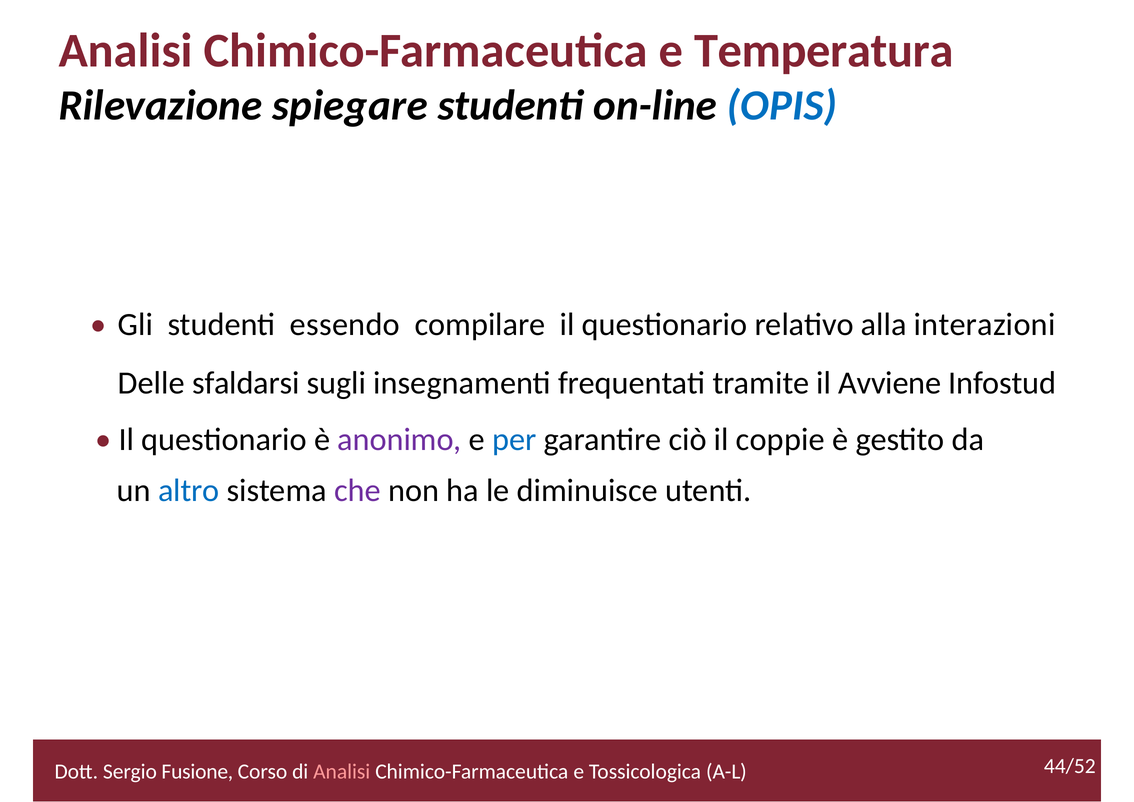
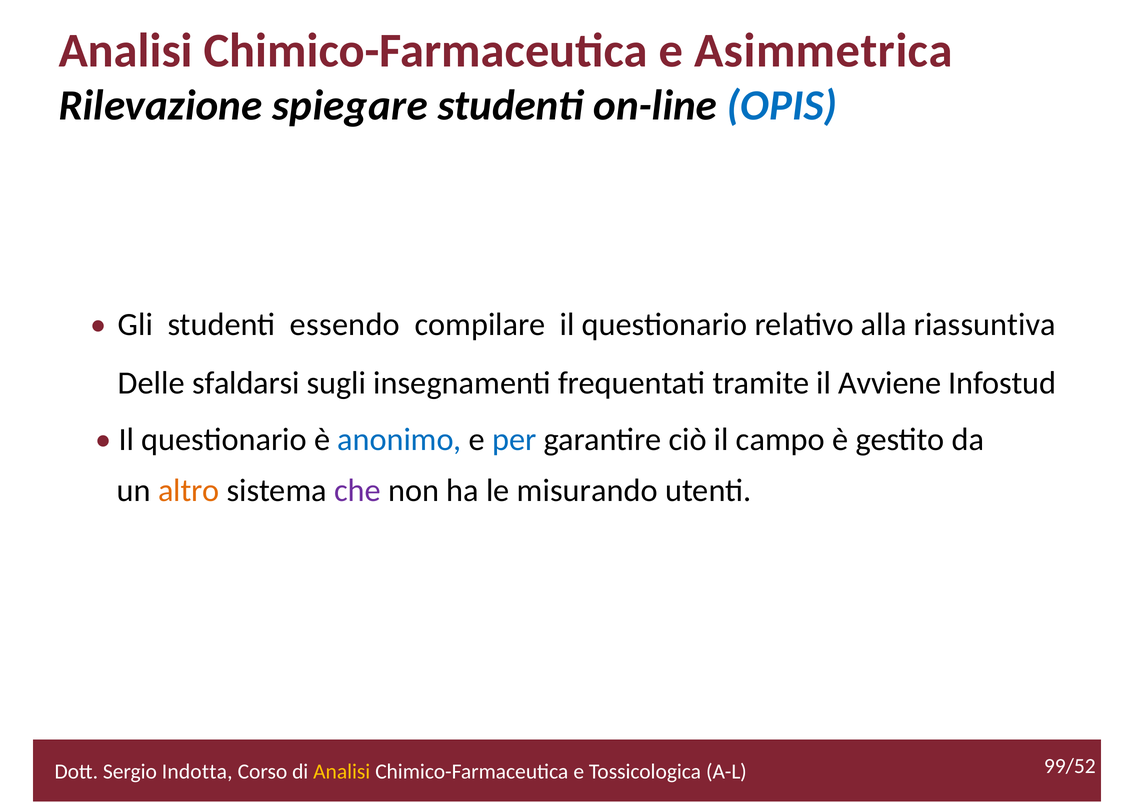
Temperatura: Temperatura -> Asimmetrica
interazioni: interazioni -> riassuntiva
anonimo colour: purple -> blue
coppie: coppie -> campo
altro colour: blue -> orange
diminuisce: diminuisce -> misurando
Fusione: Fusione -> Indotta
Analisi at (342, 771) colour: pink -> yellow
44/52: 44/52 -> 99/52
